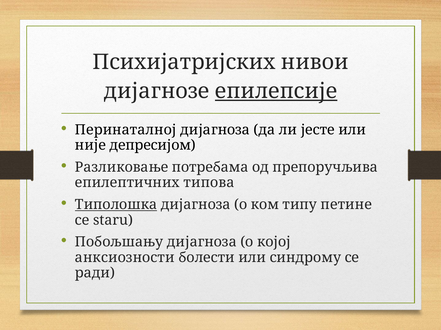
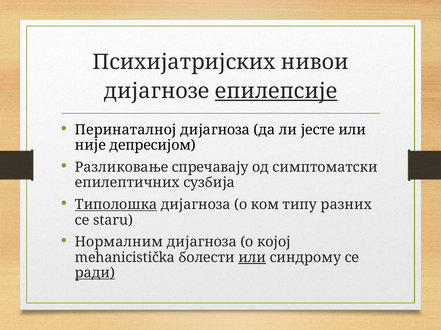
потребама: потребама -> спречавају
препоручљива: препоручљива -> симптоматски
типова: типова -> сузбија
петине: петине -> разних
Побољшању: Побољшању -> Нормалним
анксиозности: анксиозности -> mehanicistička
или at (252, 258) underline: none -> present
ради underline: none -> present
